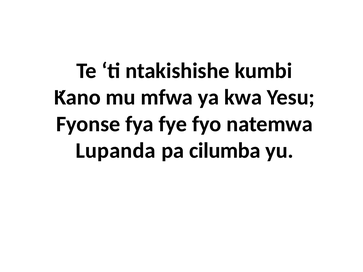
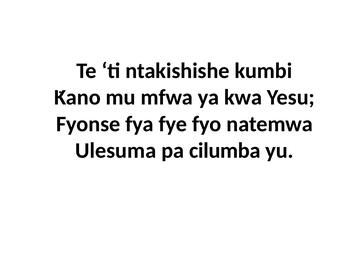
Lupanda: Lupanda -> Ulesuma
